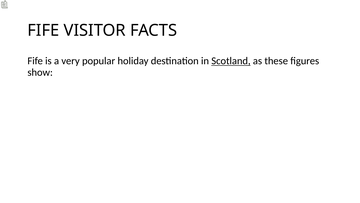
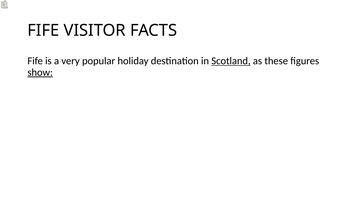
show underline: none -> present
